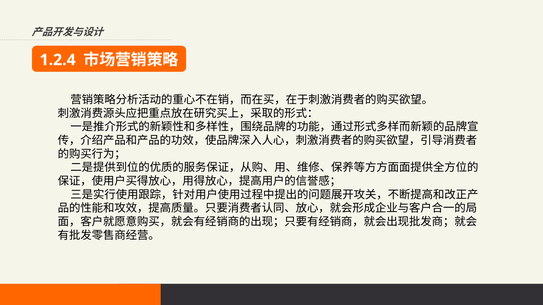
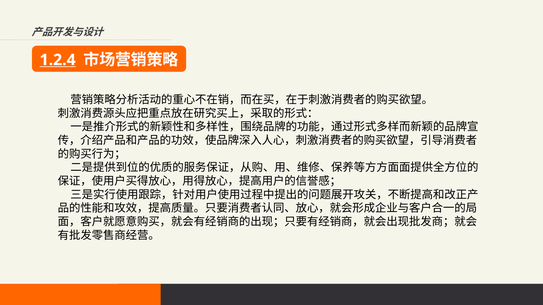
1.2.4 underline: none -> present
